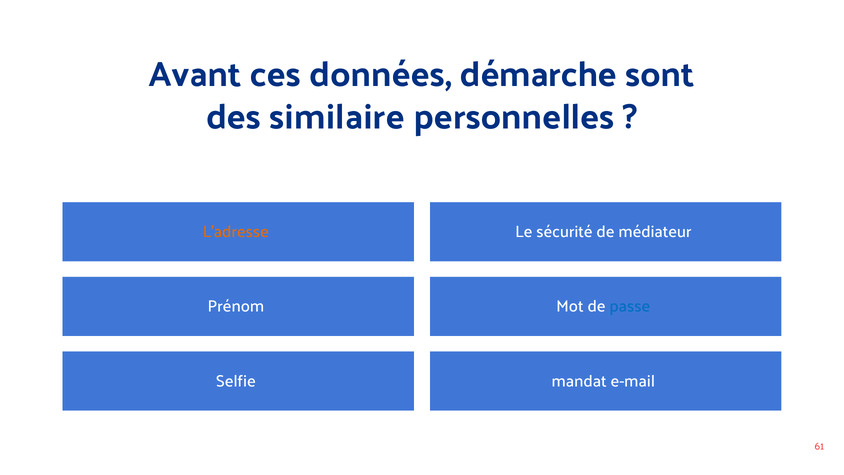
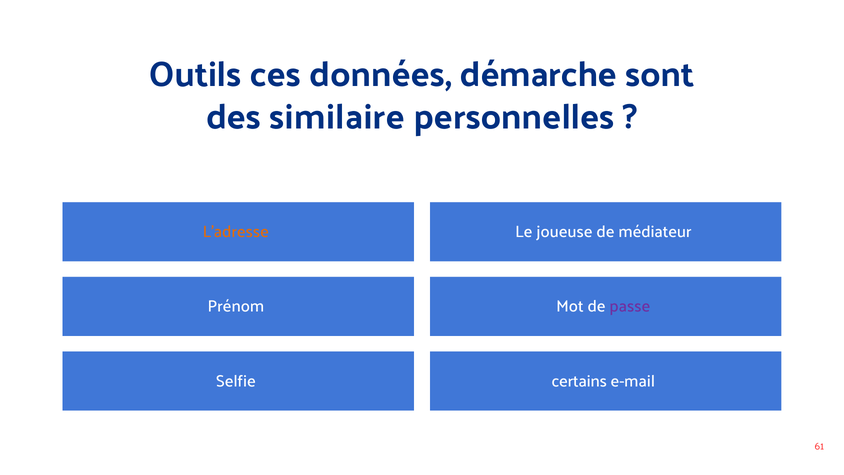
Avant: Avant -> Outils
sécurité: sécurité -> joueuse
passe colour: blue -> purple
mandat: mandat -> certains
